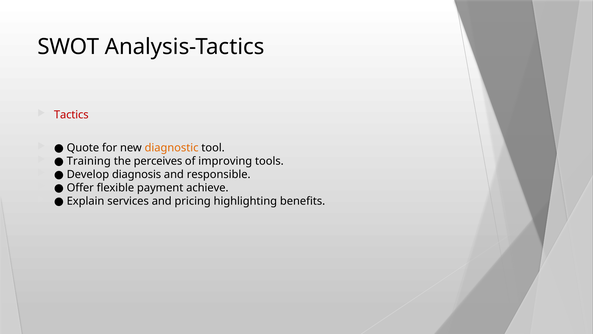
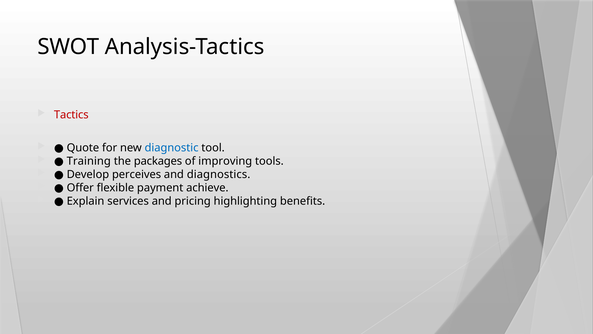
diagnostic colour: orange -> blue
perceives: perceives -> packages
diagnosis: diagnosis -> perceives
responsible: responsible -> diagnostics
